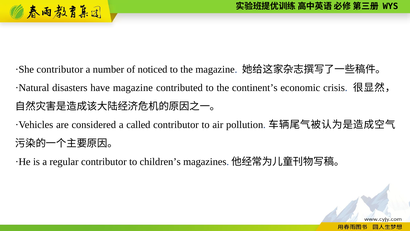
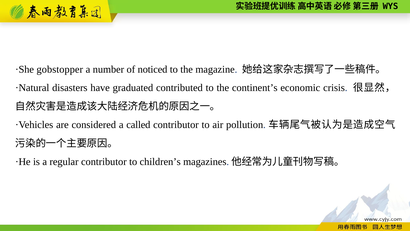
·She contributor: contributor -> gobstopper
have magazine: magazine -> graduated
